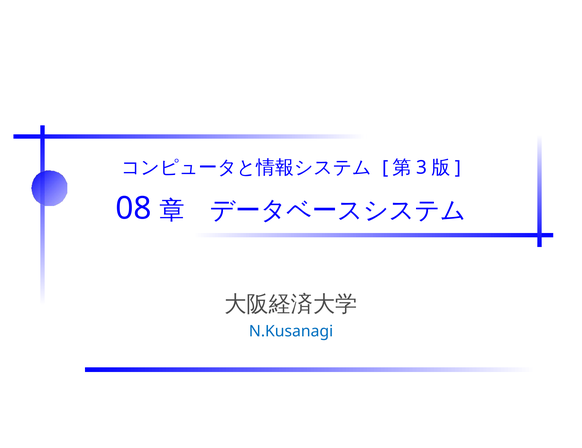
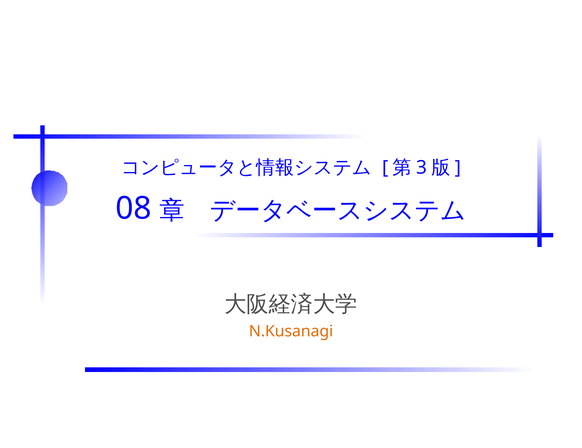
N.Kusanagi colour: blue -> orange
